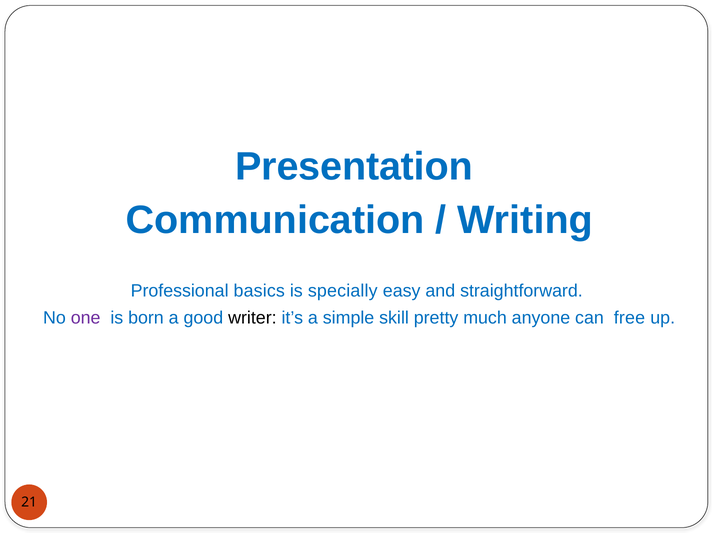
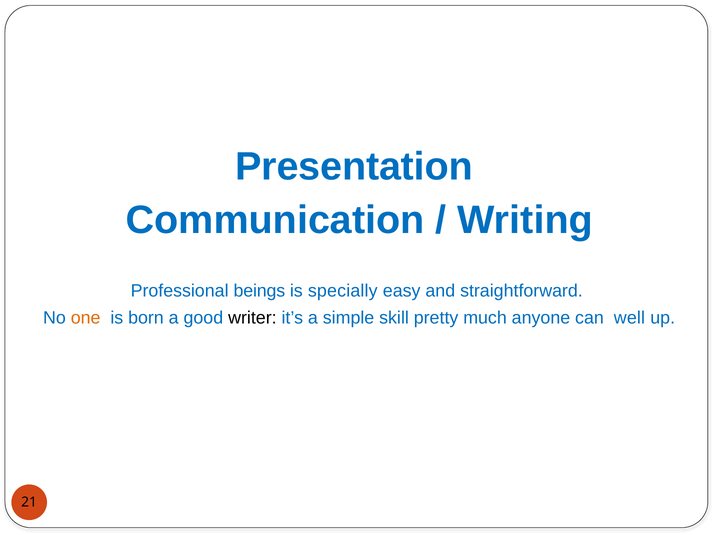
basics: basics -> beings
one colour: purple -> orange
free: free -> well
